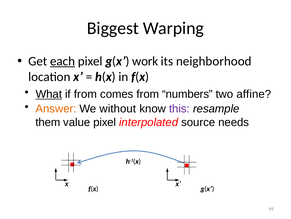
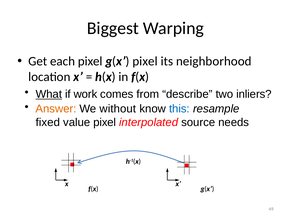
each underline: present -> none
g(x work: work -> pixel
if from: from -> work
numbers: numbers -> describe
affine: affine -> inliers
this colour: purple -> blue
them: them -> fixed
